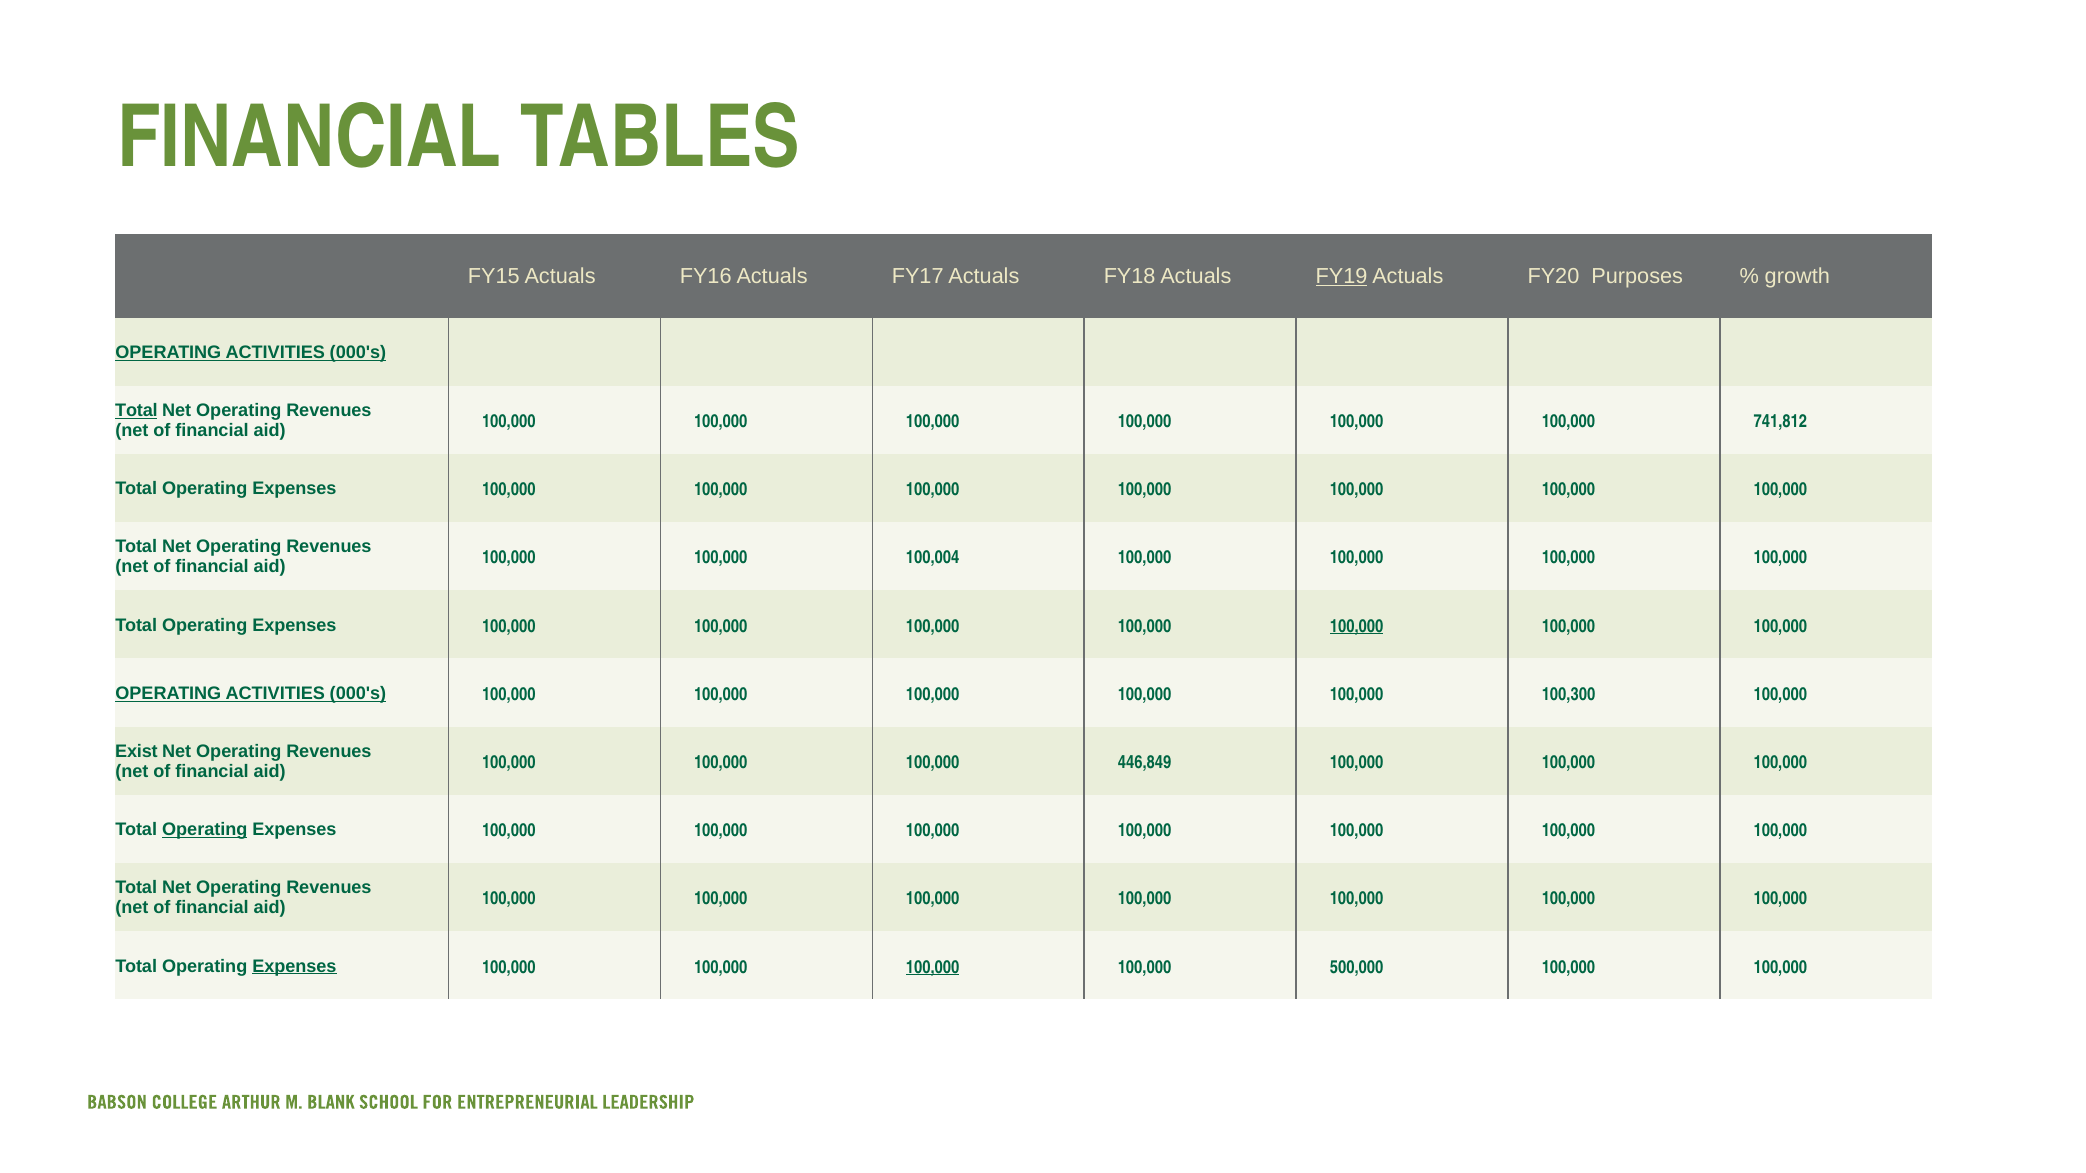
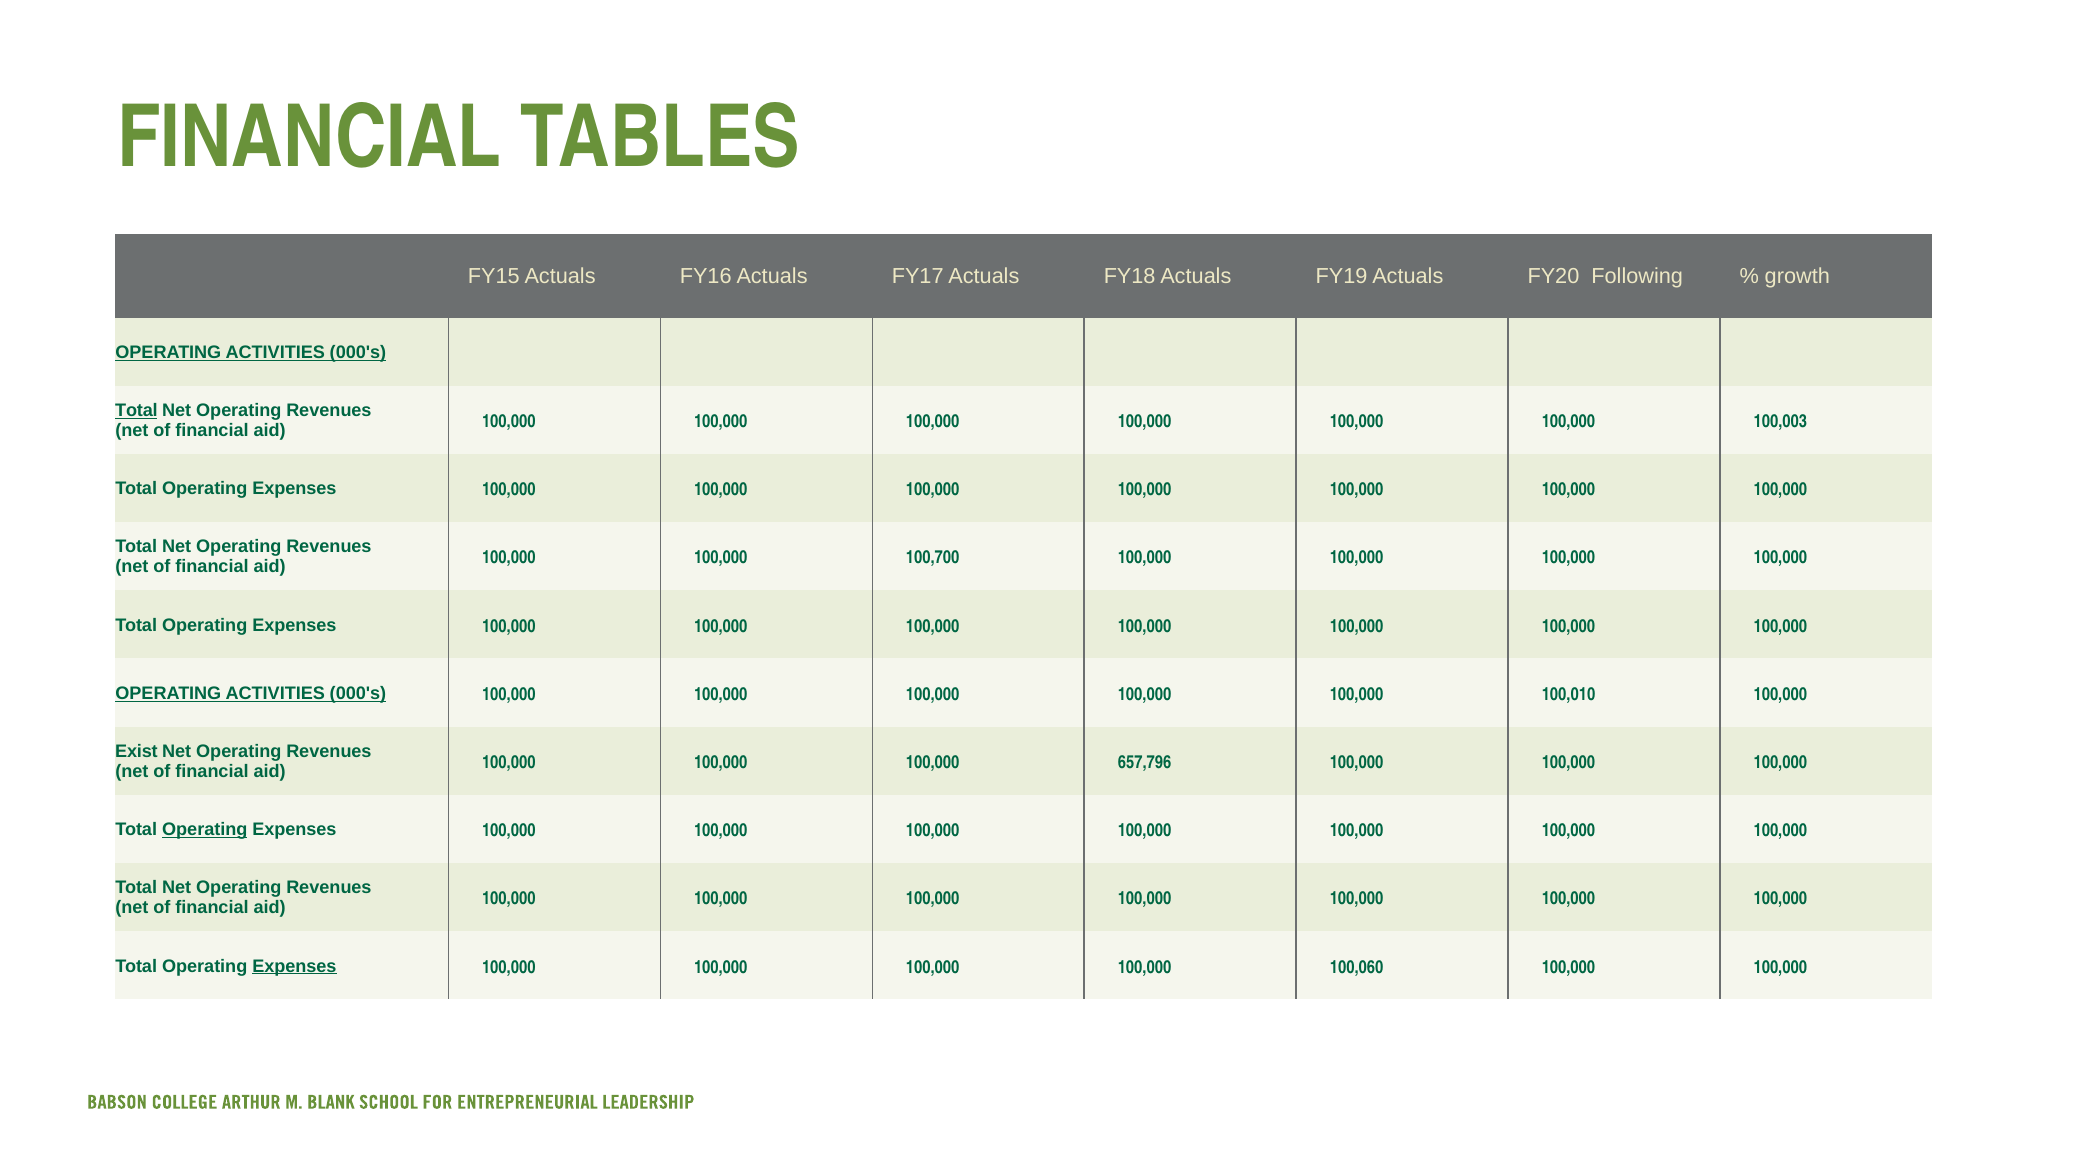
FY19 underline: present -> none
Purposes: Purposes -> Following
741,812: 741,812 -> 100,003
100,004: 100,004 -> 100,700
100,000 at (1357, 626) underline: present -> none
100,300: 100,300 -> 100,010
446,849: 446,849 -> 657,796
100,000 at (933, 967) underline: present -> none
500,000: 500,000 -> 100,060
